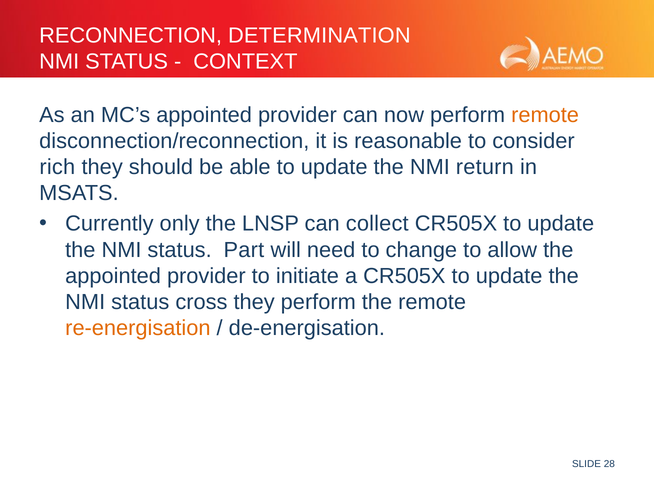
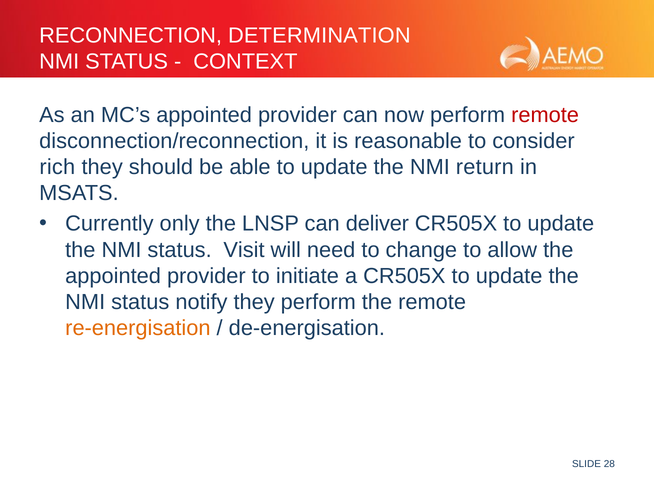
remote at (545, 115) colour: orange -> red
collect: collect -> deliver
Part: Part -> Visit
cross: cross -> notify
